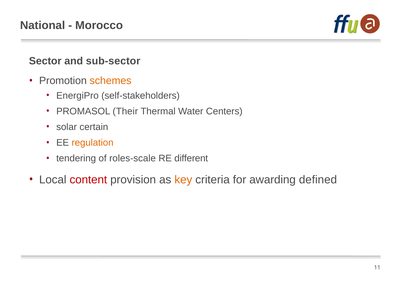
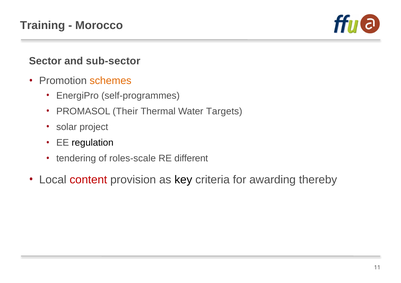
National: National -> Training
self-stakeholders: self-stakeholders -> self-programmes
Centers: Centers -> Targets
certain: certain -> project
regulation colour: orange -> black
key colour: orange -> black
defined: defined -> thereby
